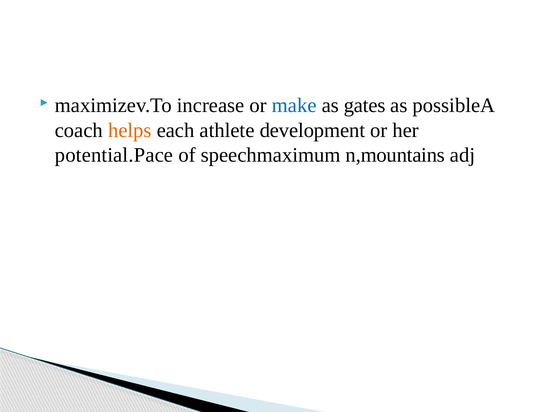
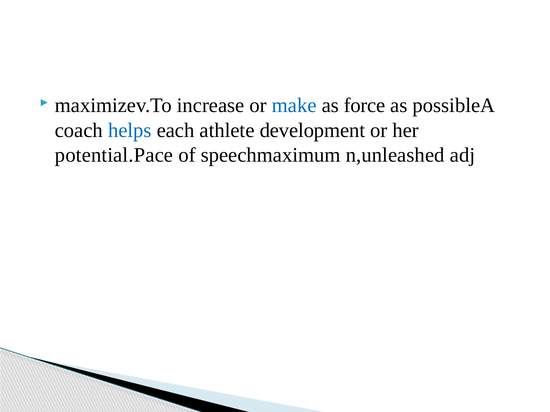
gates: gates -> force
helps colour: orange -> blue
n,mountains: n,mountains -> n,unleashed
